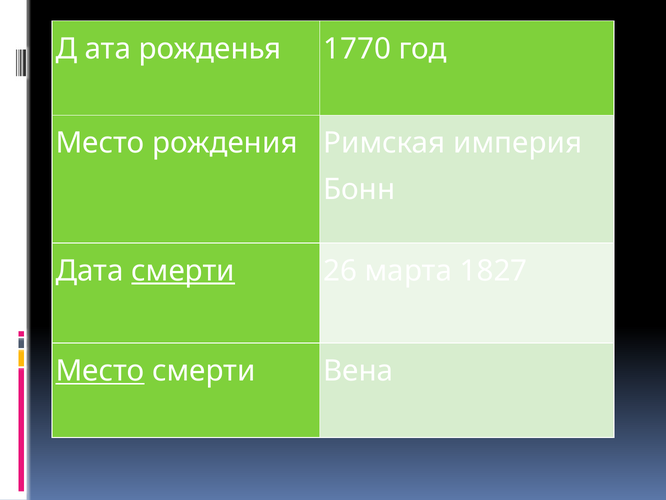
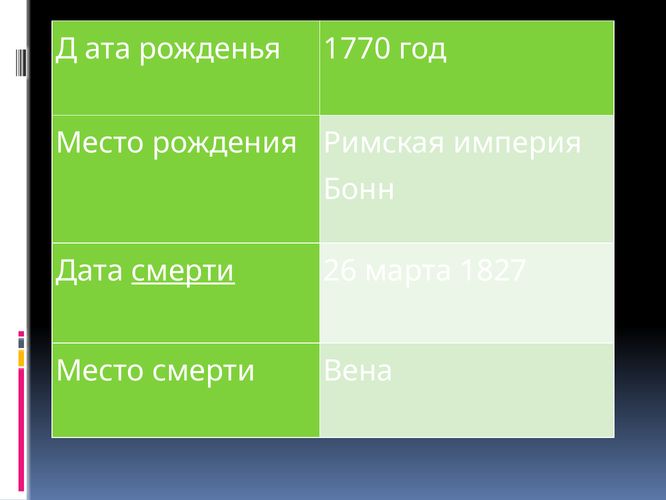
Место at (100, 371) underline: present -> none
